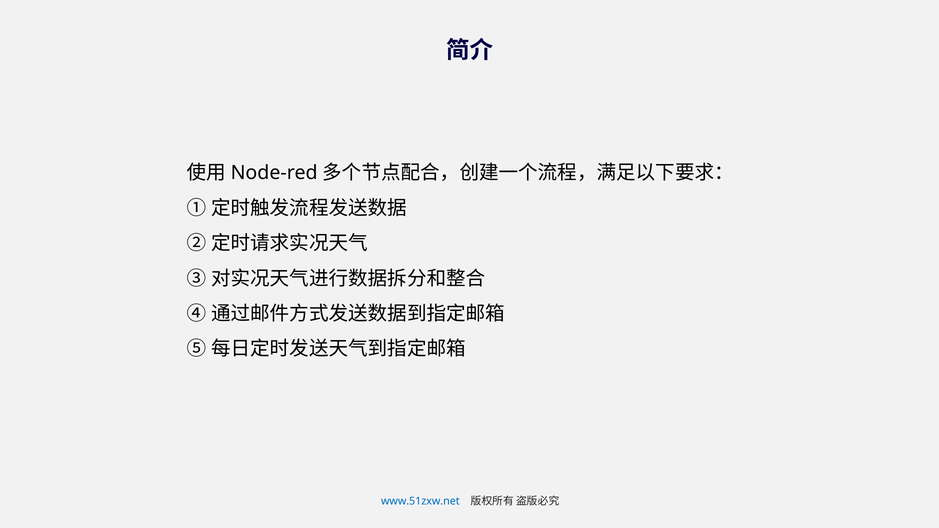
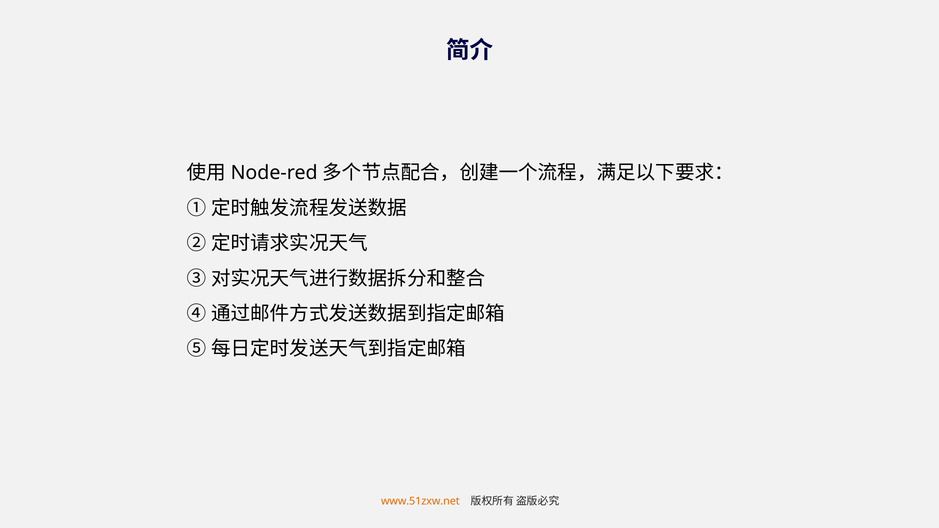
www.51zxw.net colour: blue -> orange
